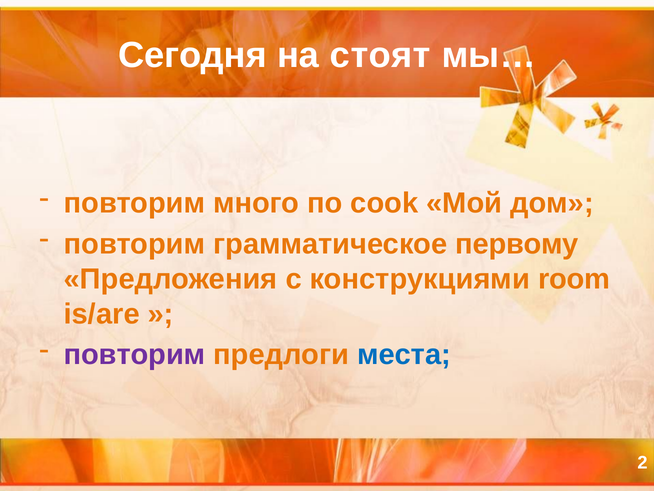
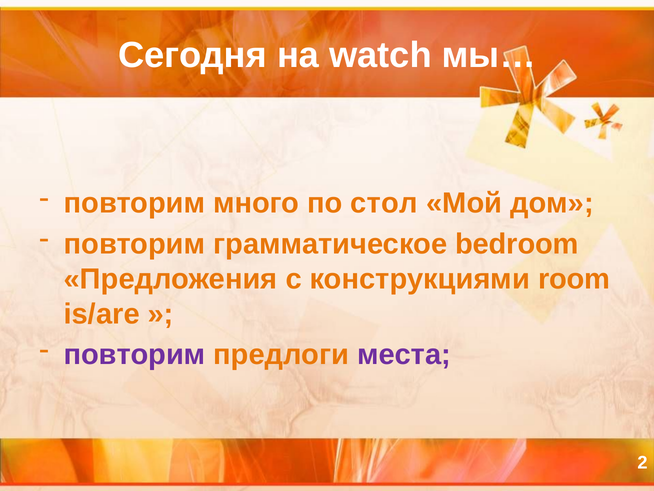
стоят: стоят -> watch
cook: cook -> стол
первому: первому -> bedroom
места colour: blue -> purple
